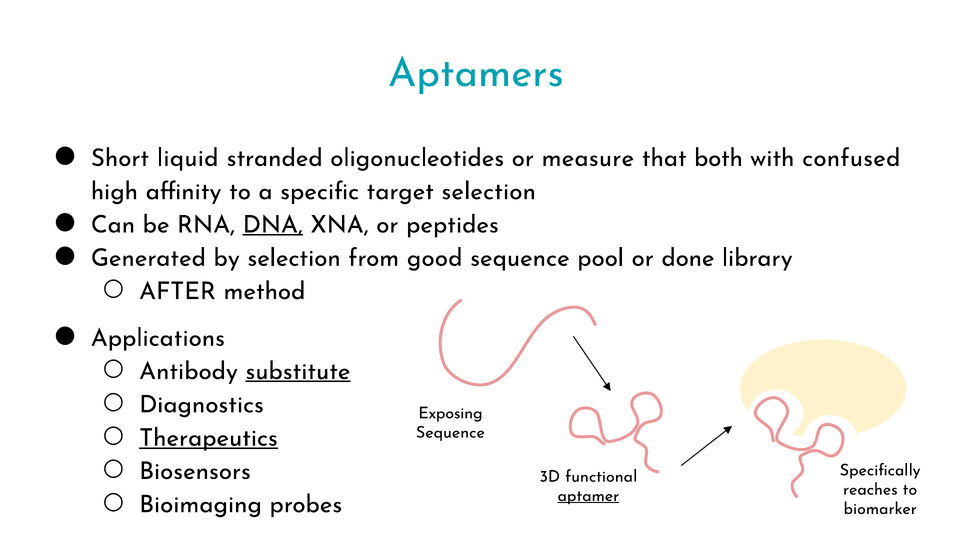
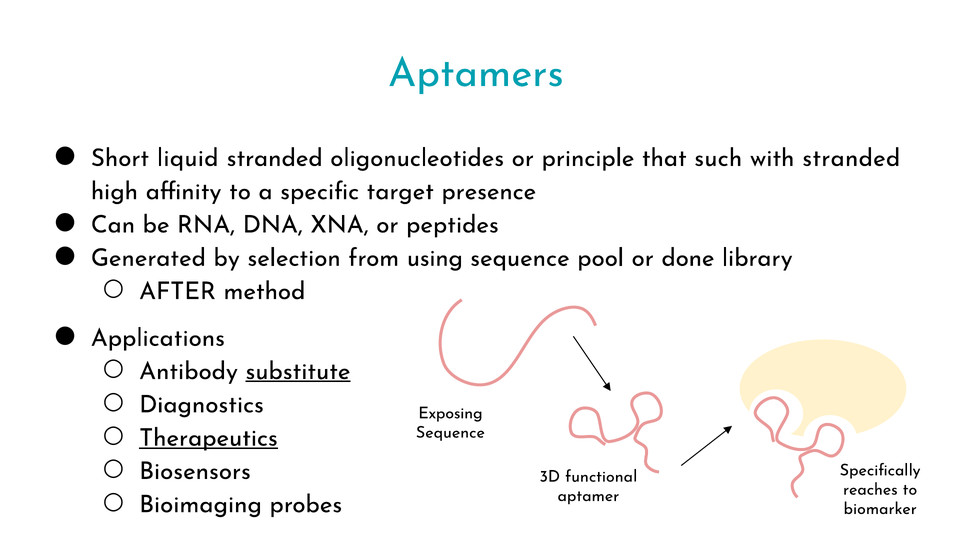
measure: measure -> principle
both: both -> such
with confused: confused -> stranded
target selection: selection -> presence
DNA underline: present -> none
good: good -> using
aptamer underline: present -> none
